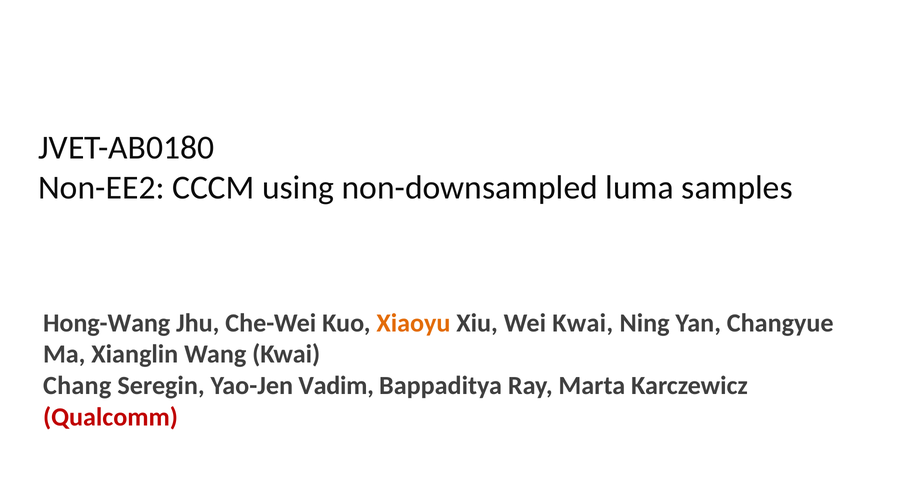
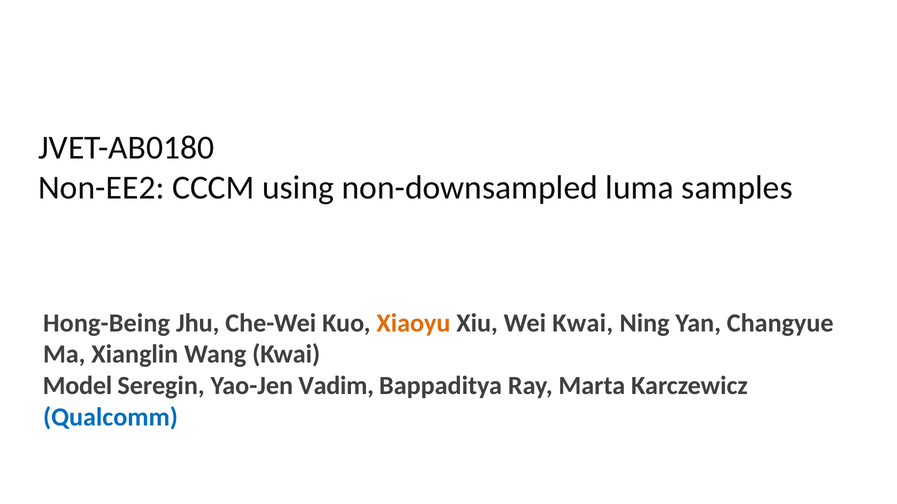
Hong-Wang: Hong-Wang -> Hong-Being
Chang: Chang -> Model
Qualcomm colour: red -> blue
